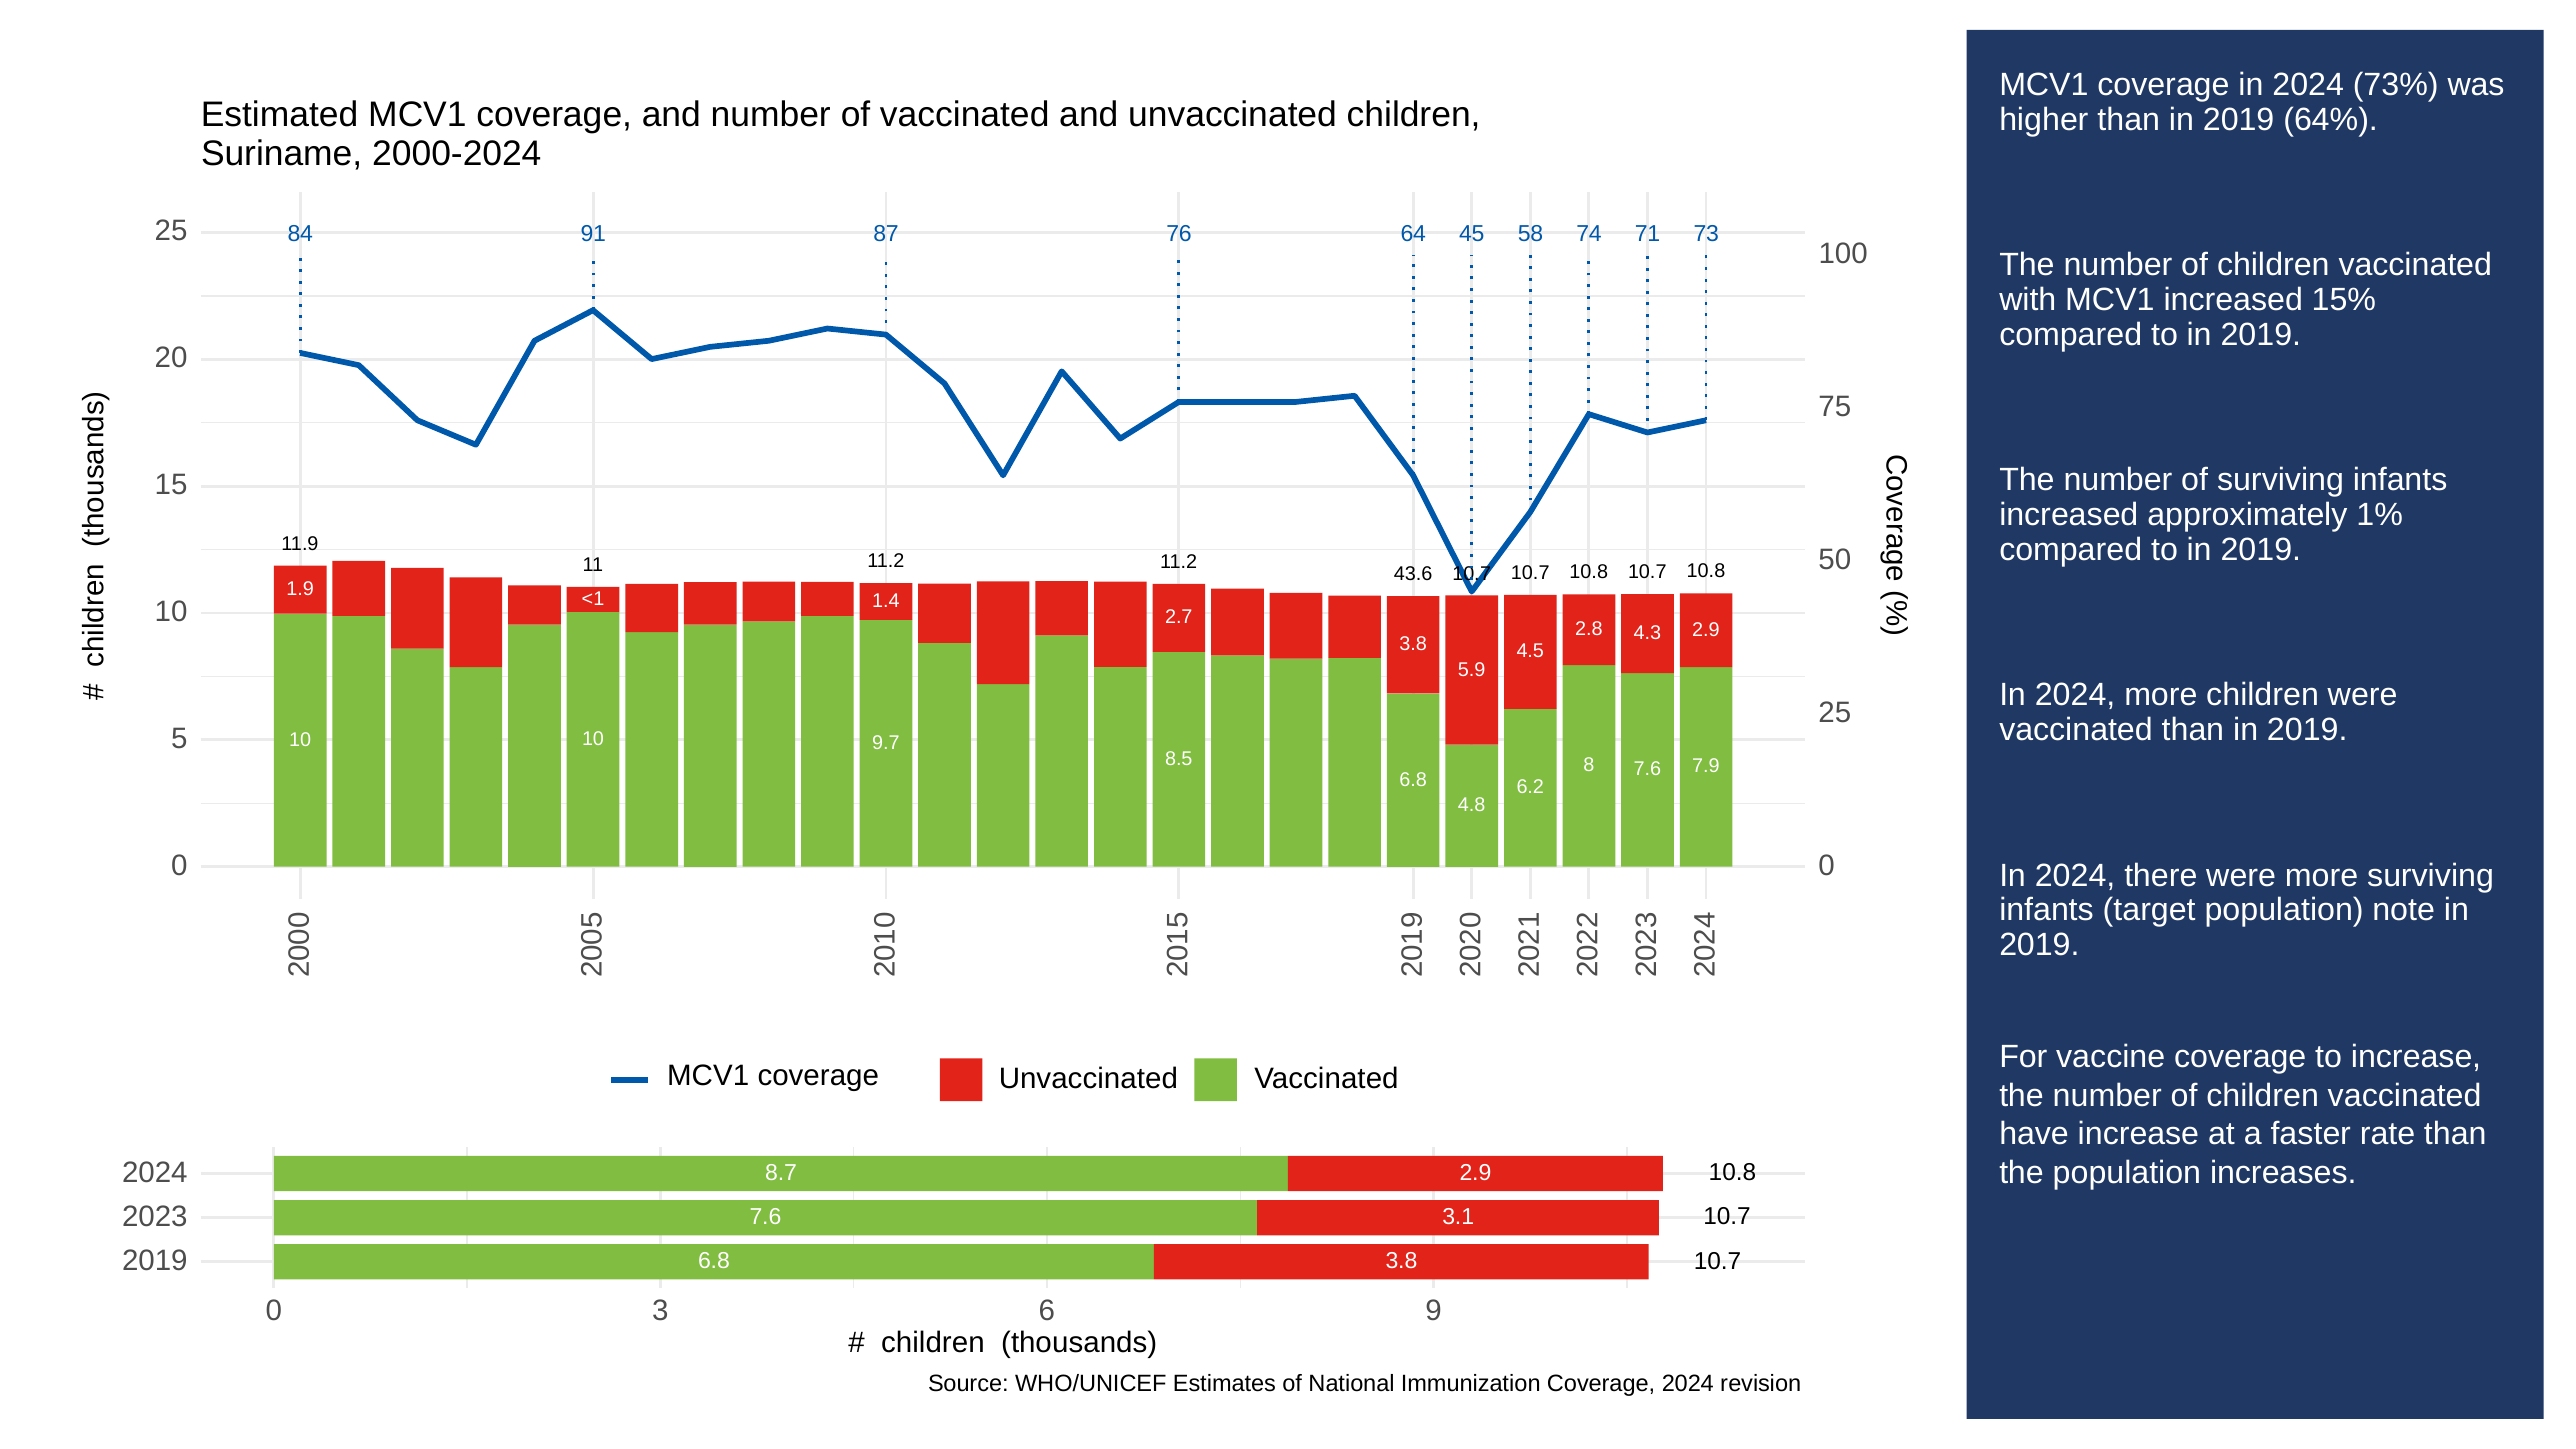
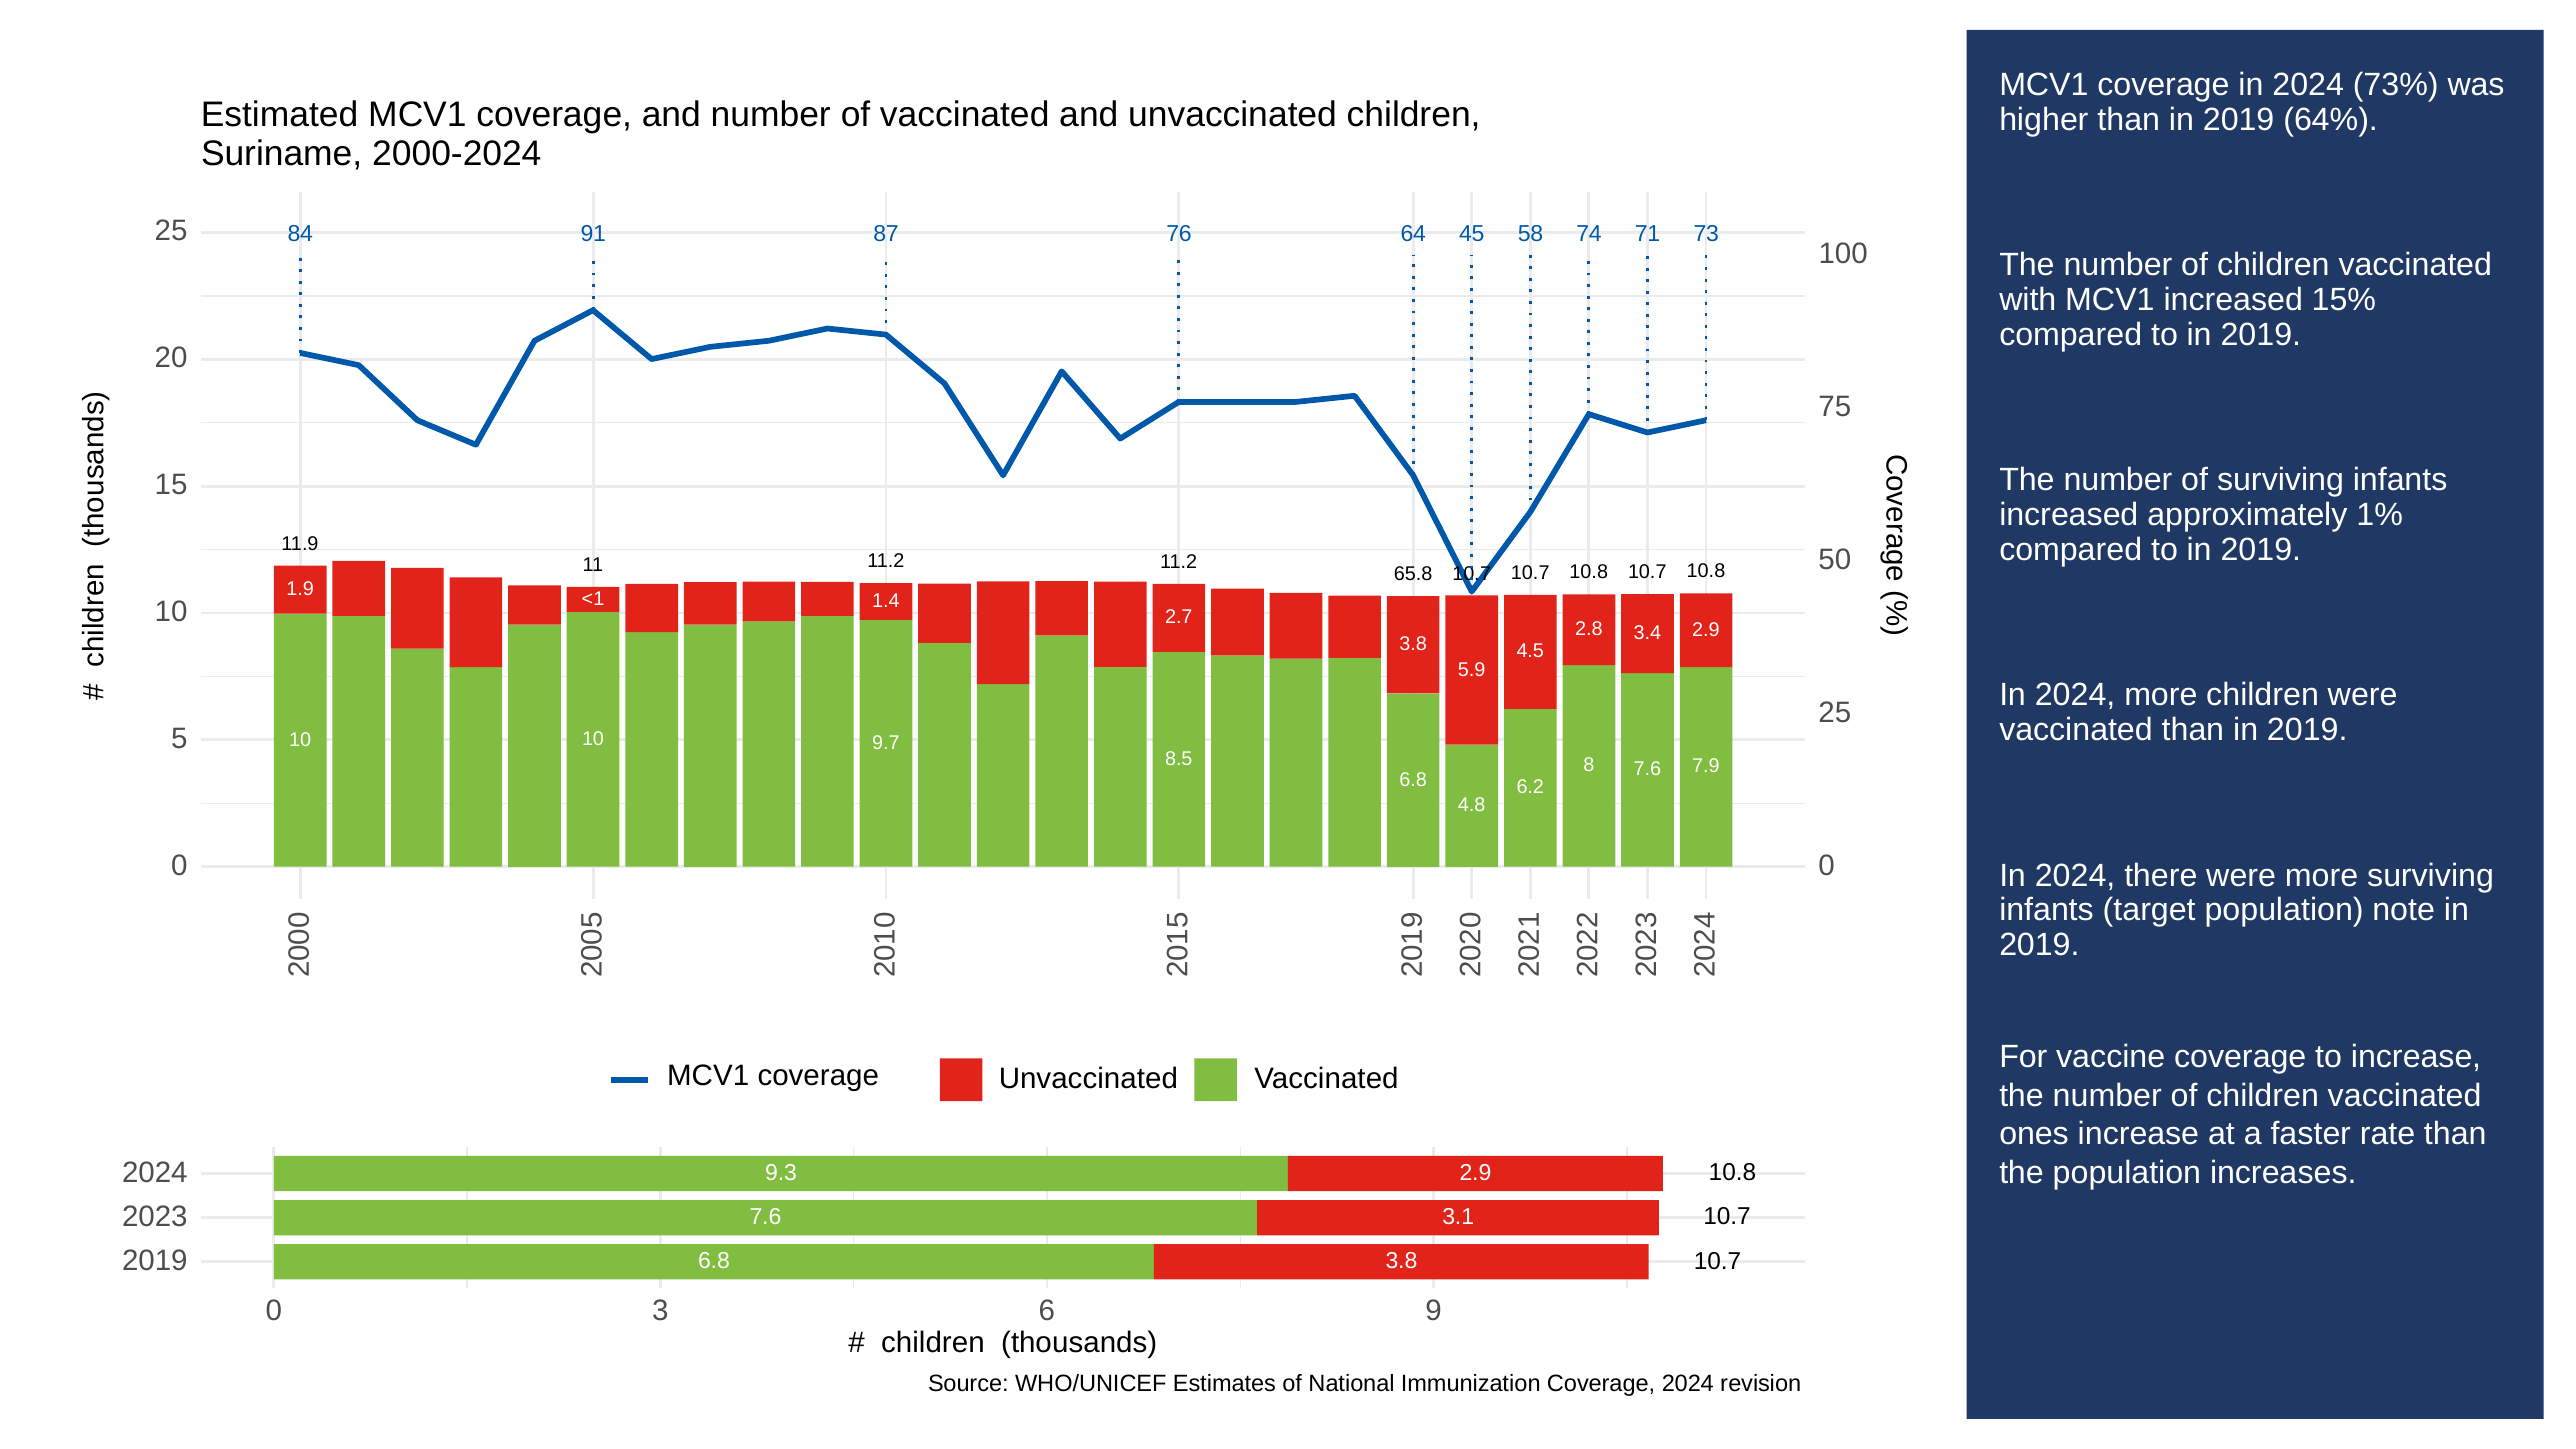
43.6: 43.6 -> 65.8
4.3: 4.3 -> 3.4
have: have -> ones
8.7: 8.7 -> 9.3
